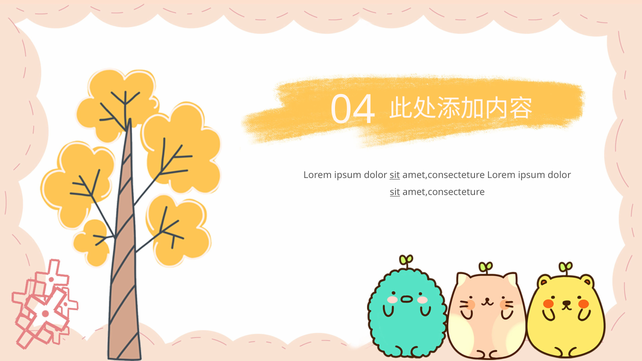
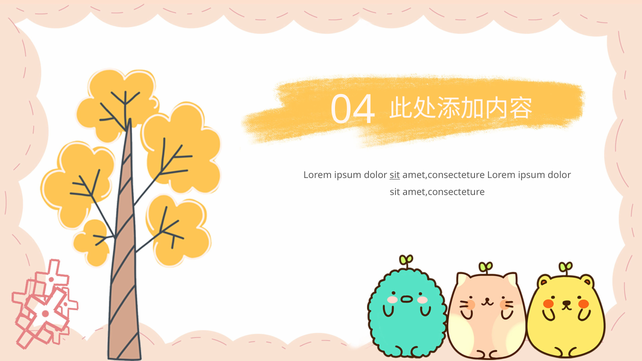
sit at (395, 192) underline: present -> none
